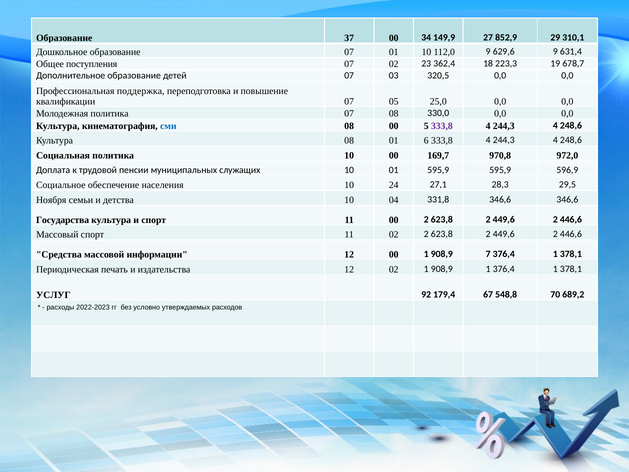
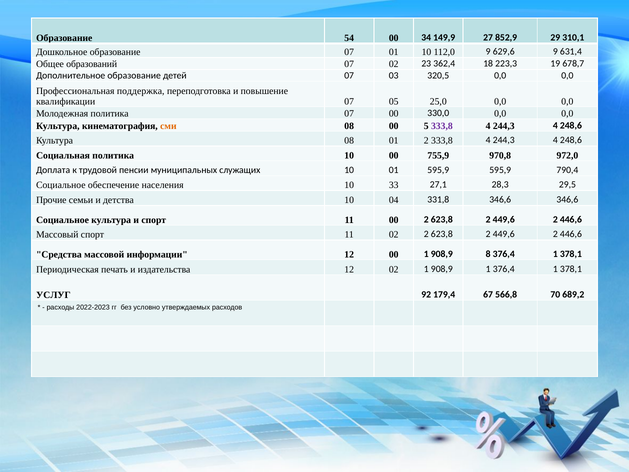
37: 37 -> 54
поступления: поступления -> образований
07 08: 08 -> 00
сми colour: blue -> orange
01 6: 6 -> 2
169,7: 169,7 -> 755,9
596,9: 596,9 -> 790,4
24: 24 -> 33
Ноября: Ноября -> Прочие
Государства at (63, 220): Государства -> Социальное
7: 7 -> 8
548,8: 548,8 -> 566,8
